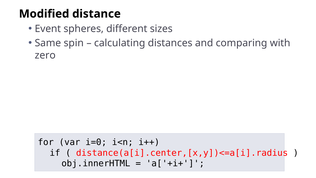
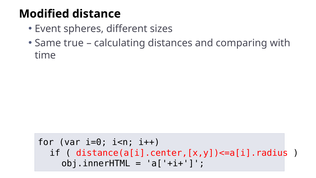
spin: spin -> true
zero: zero -> time
